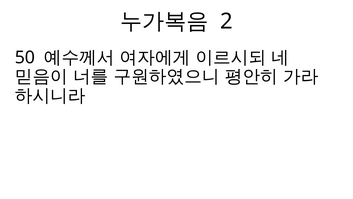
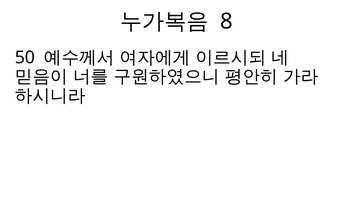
2: 2 -> 8
